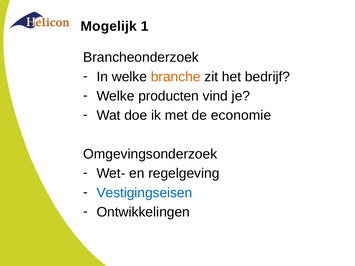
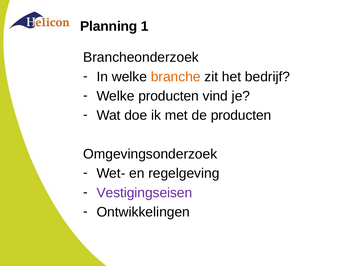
Mogelijk: Mogelijk -> Planning
de economie: economie -> producten
Vestigingseisen colour: blue -> purple
